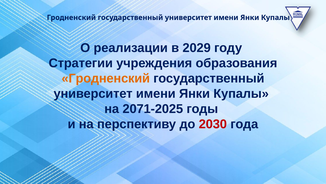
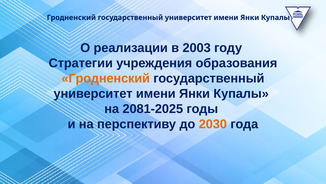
2029: 2029 -> 2003
2071-2025: 2071-2025 -> 2081-2025
2030 colour: red -> orange
